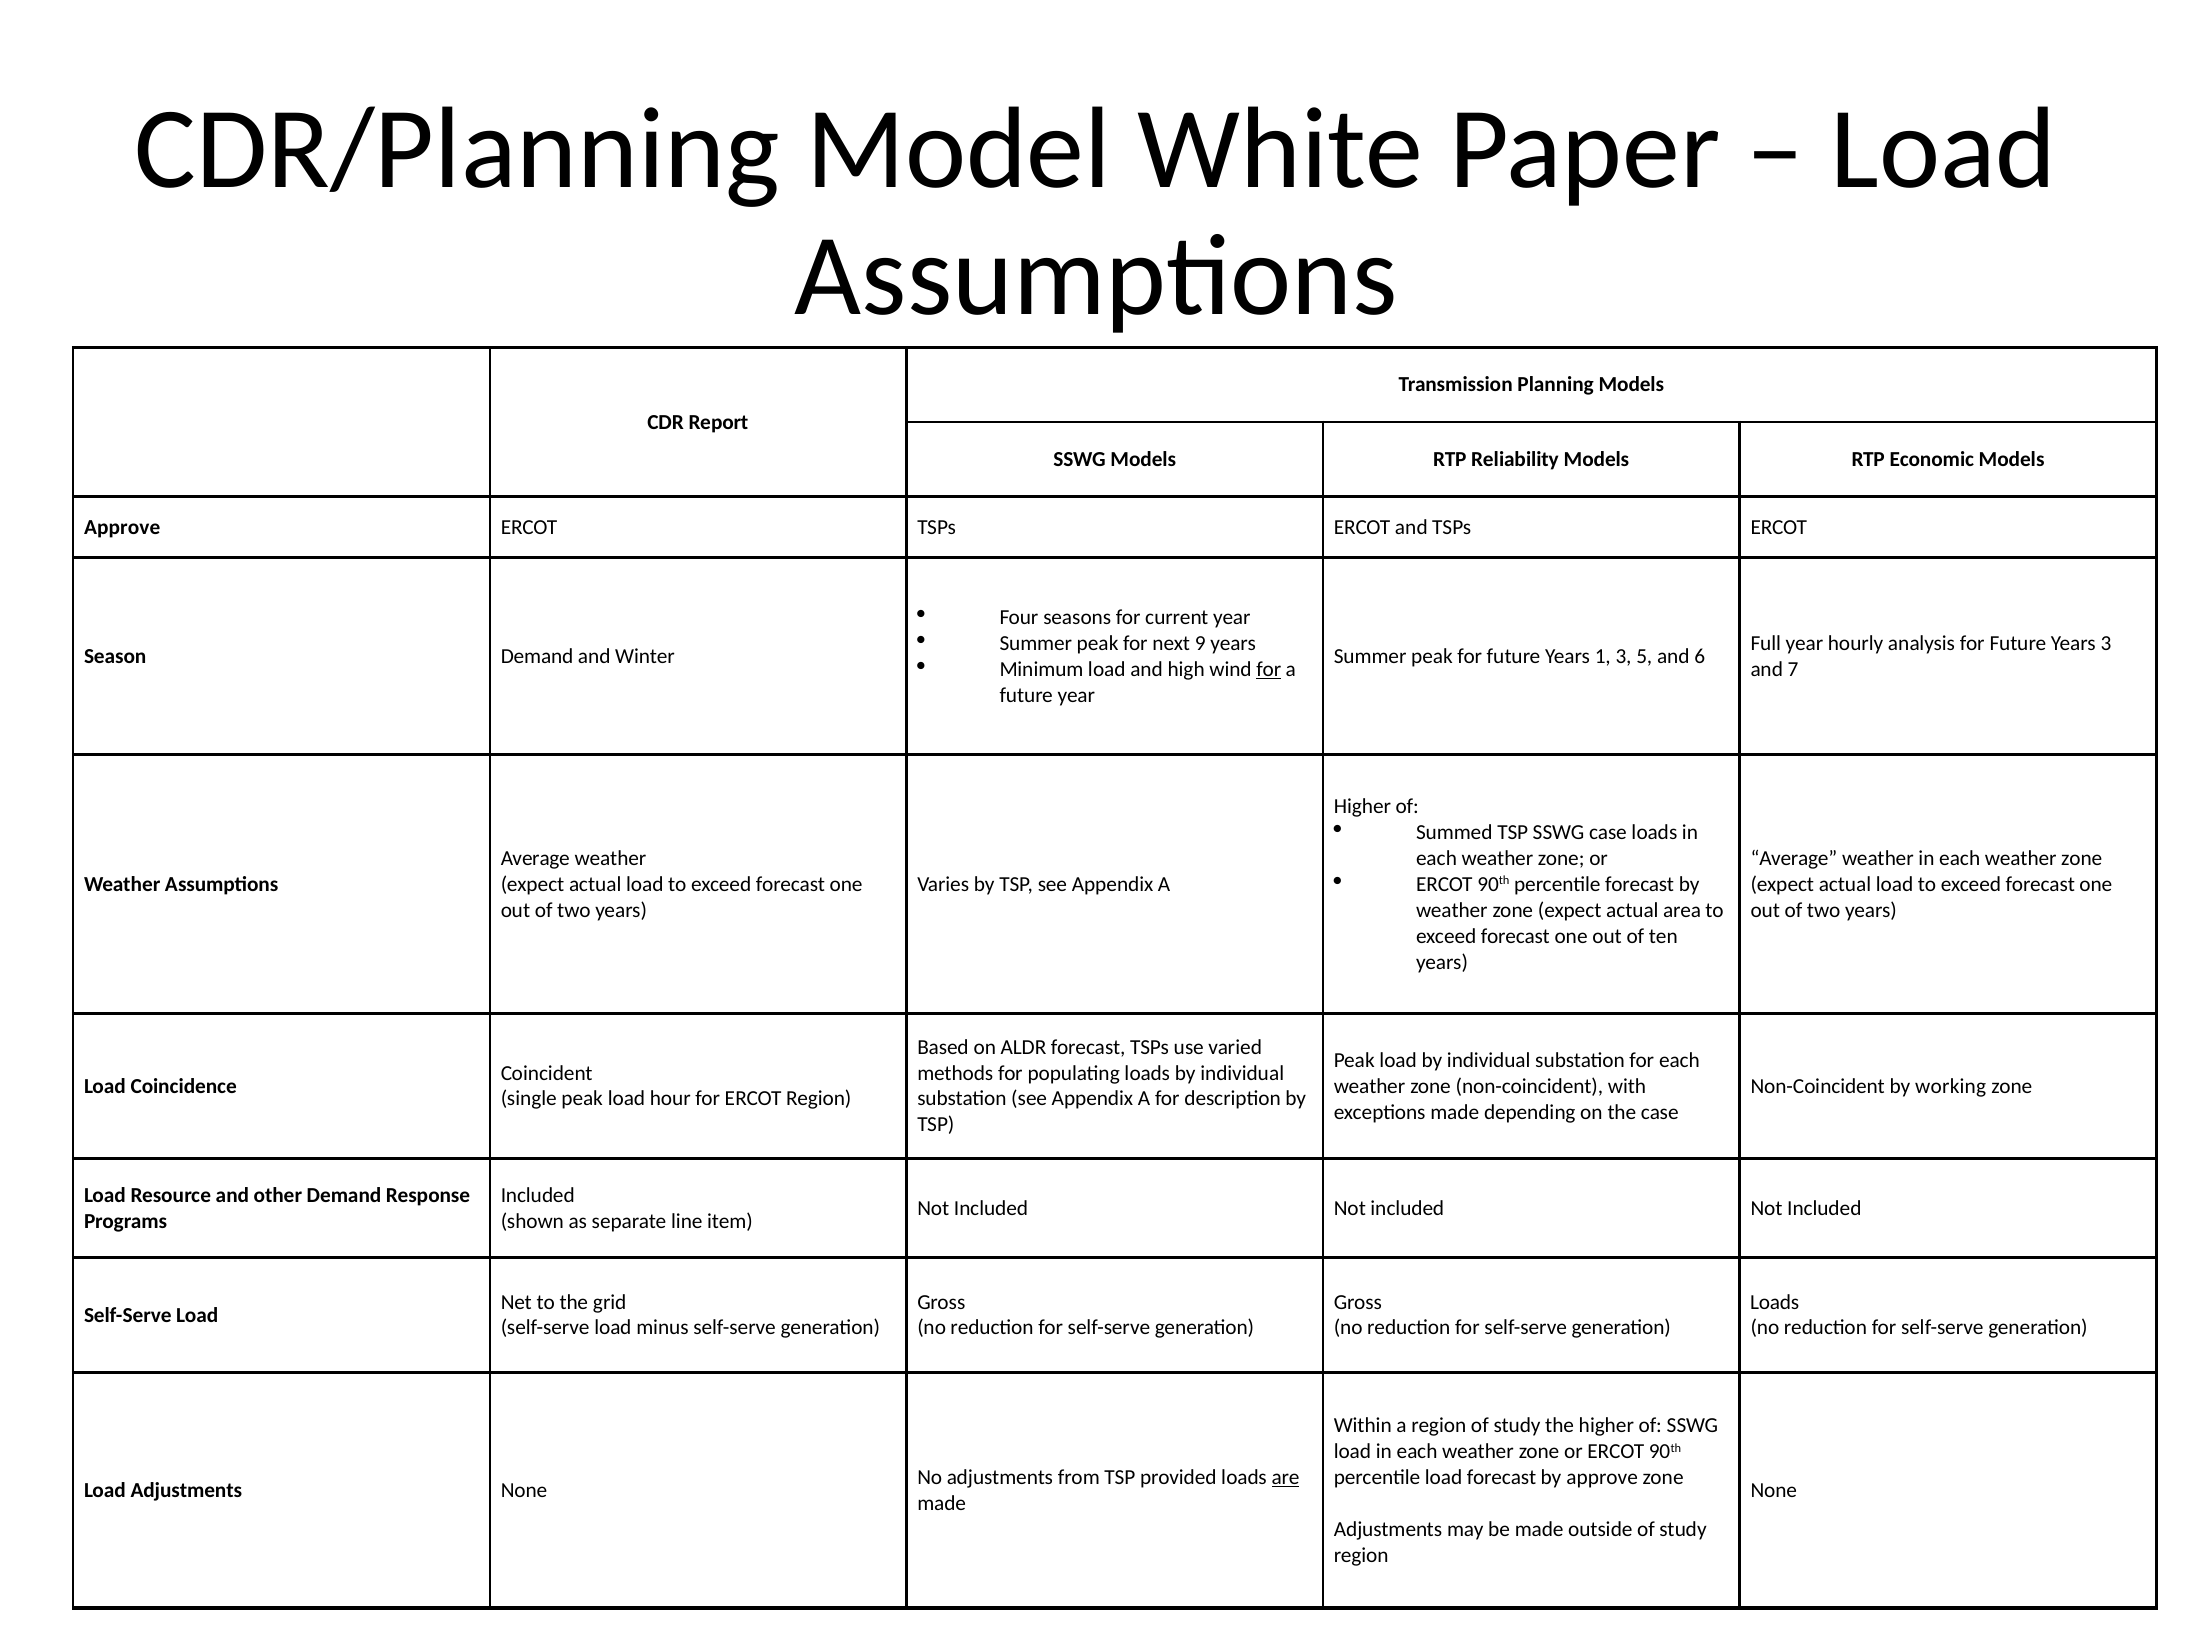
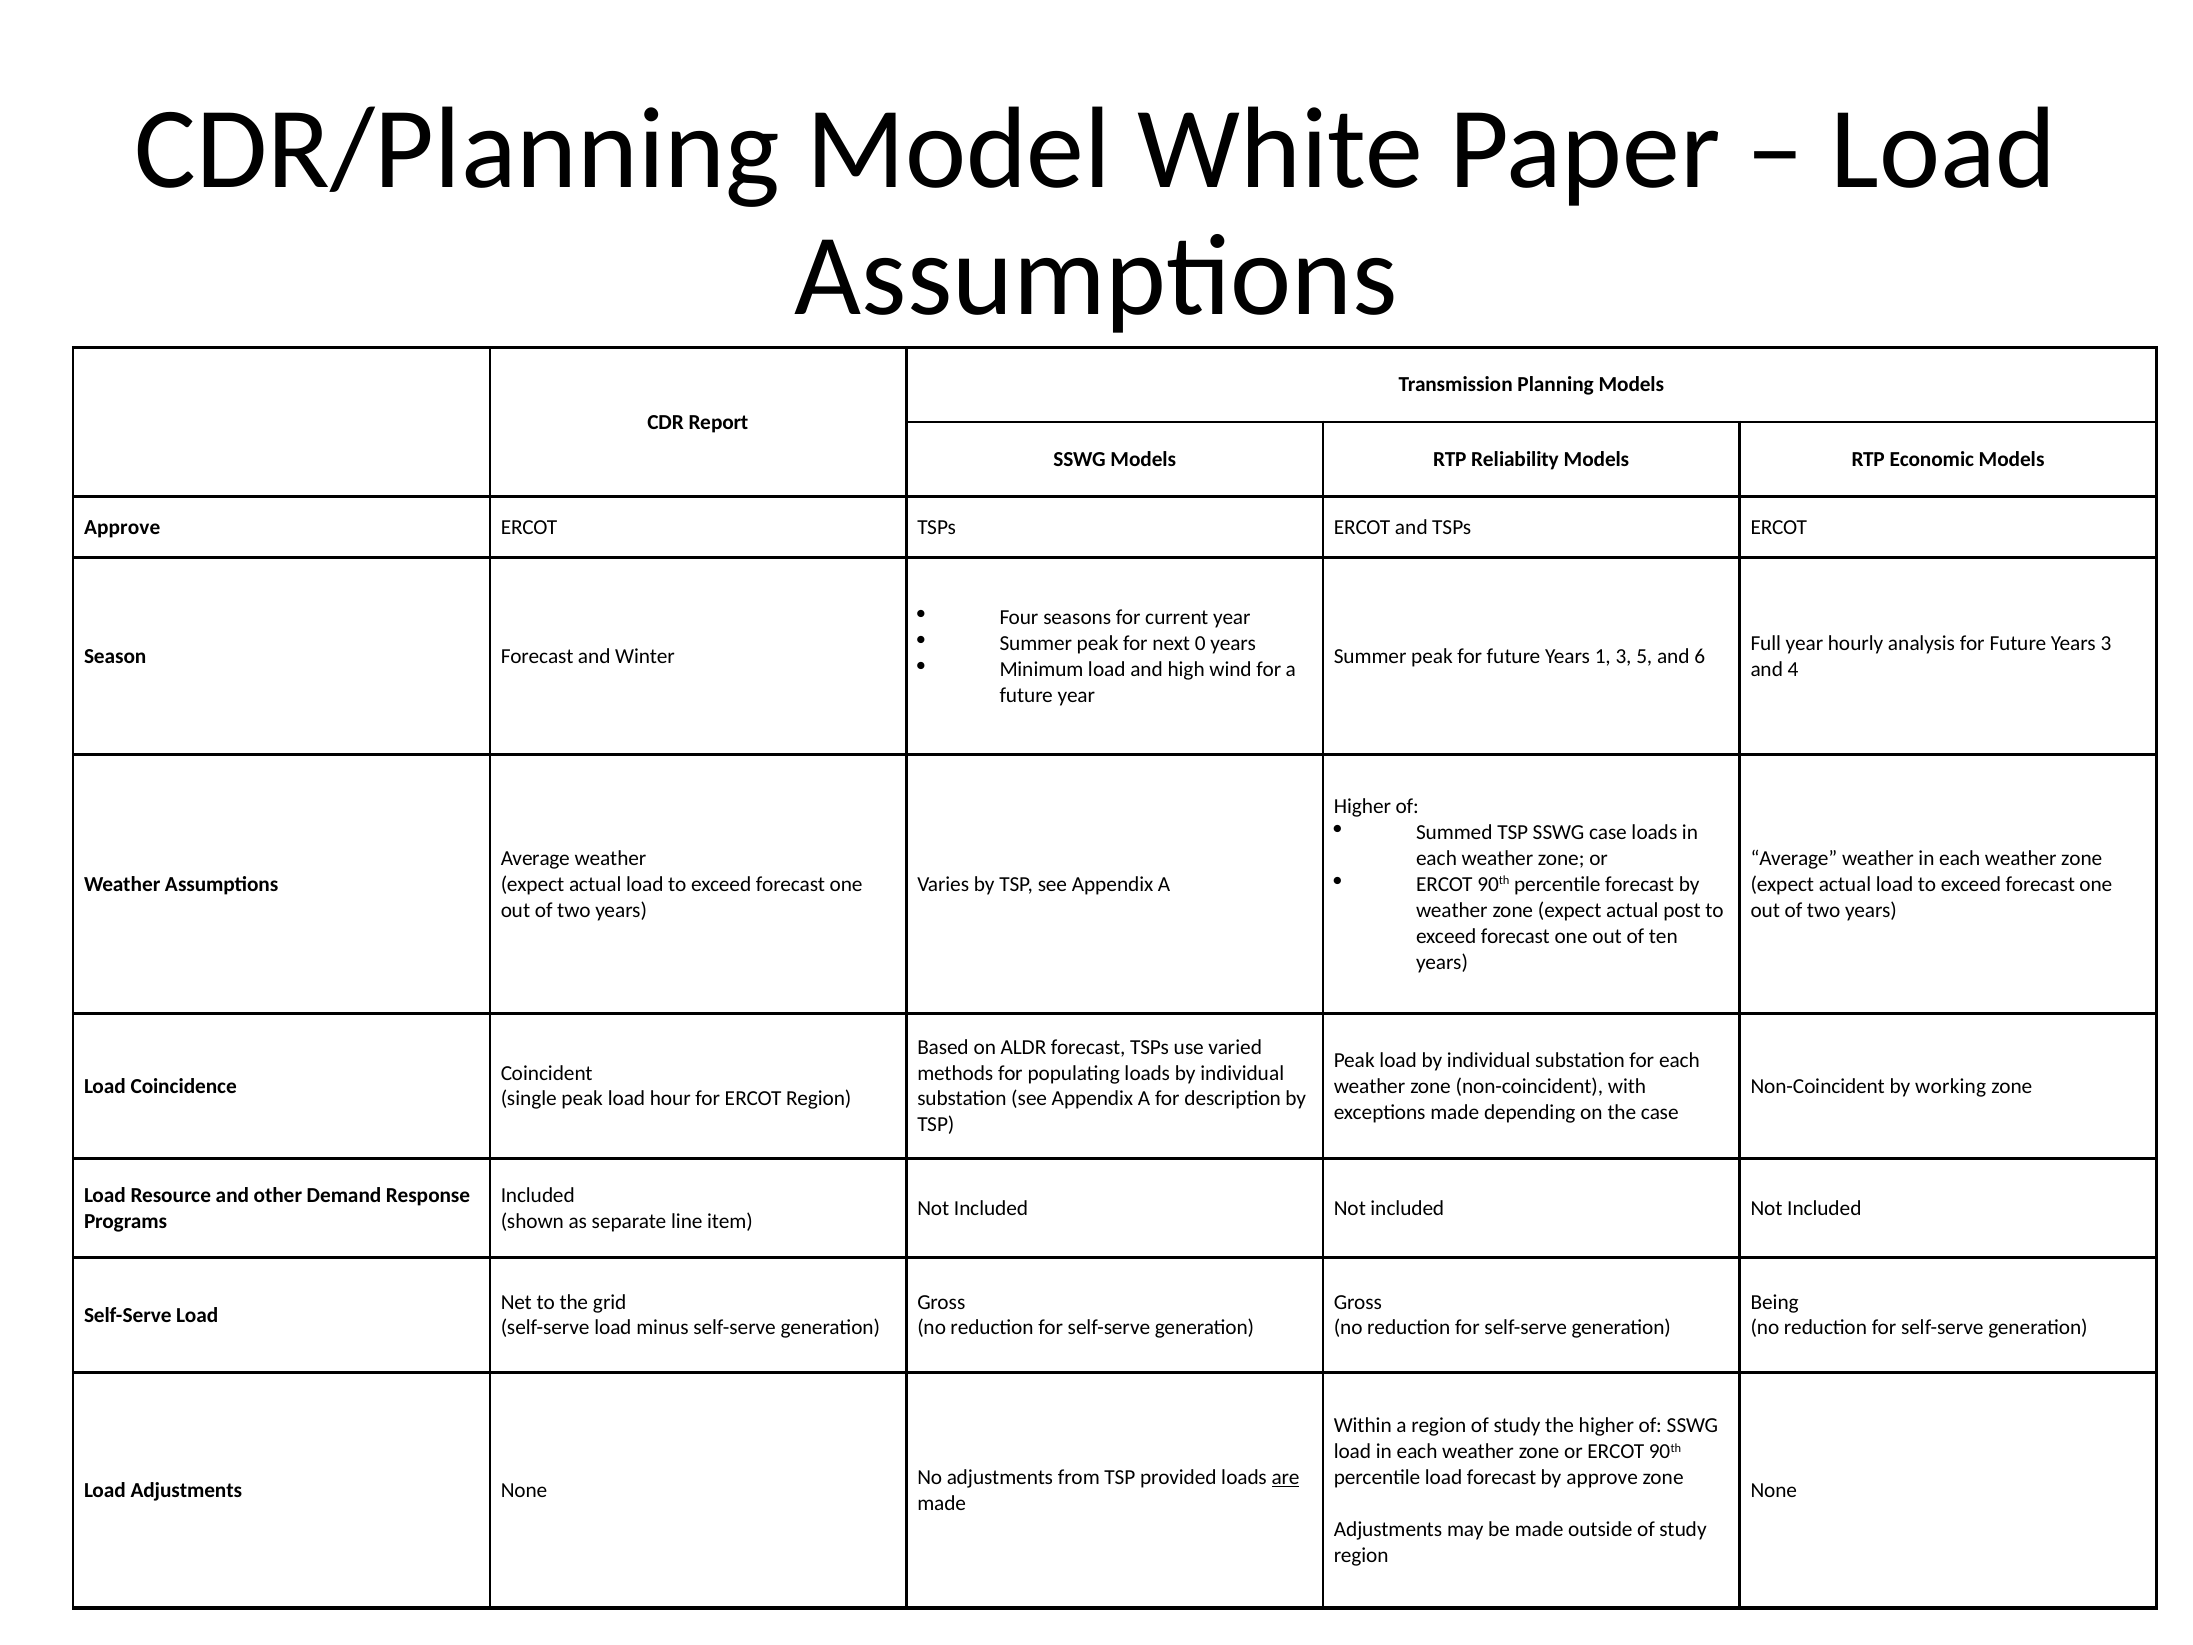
9: 9 -> 0
Season Demand: Demand -> Forecast
for at (1269, 669) underline: present -> none
7: 7 -> 4
area: area -> post
Loads at (1775, 1302): Loads -> Being
